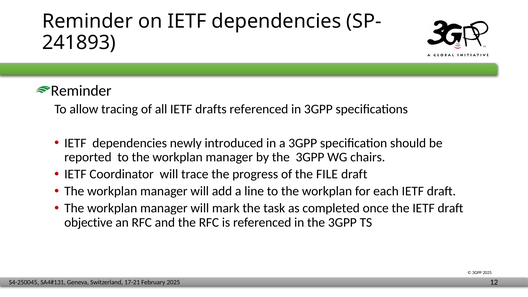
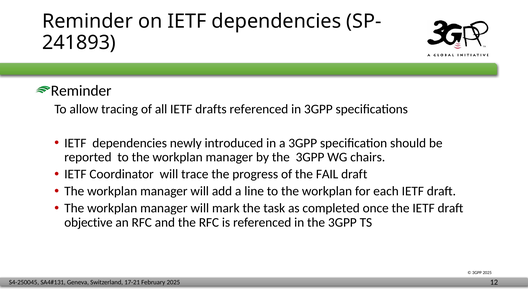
FILE: FILE -> FAIL
